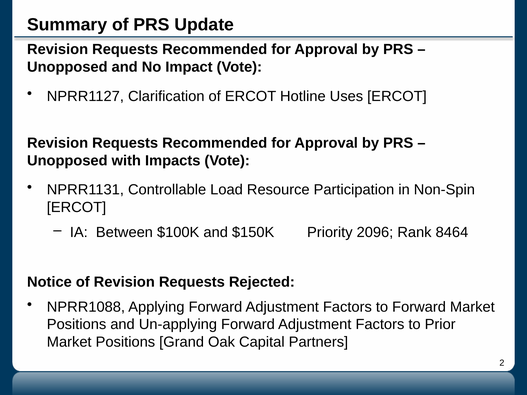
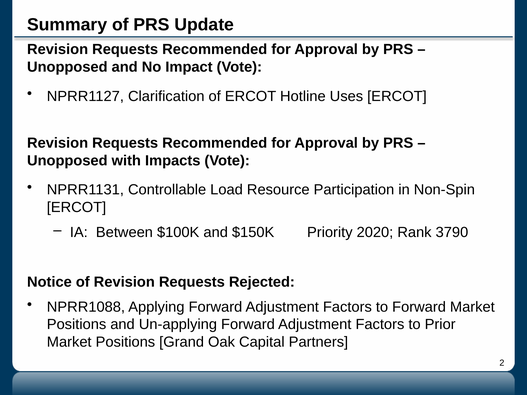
2096: 2096 -> 2020
8464: 8464 -> 3790
